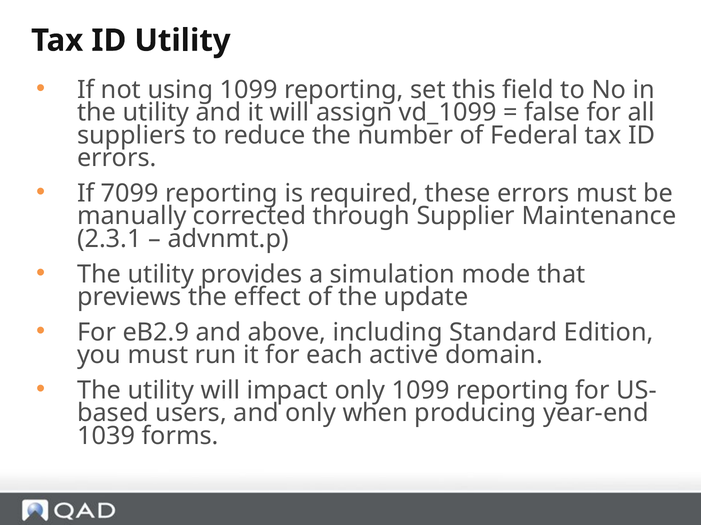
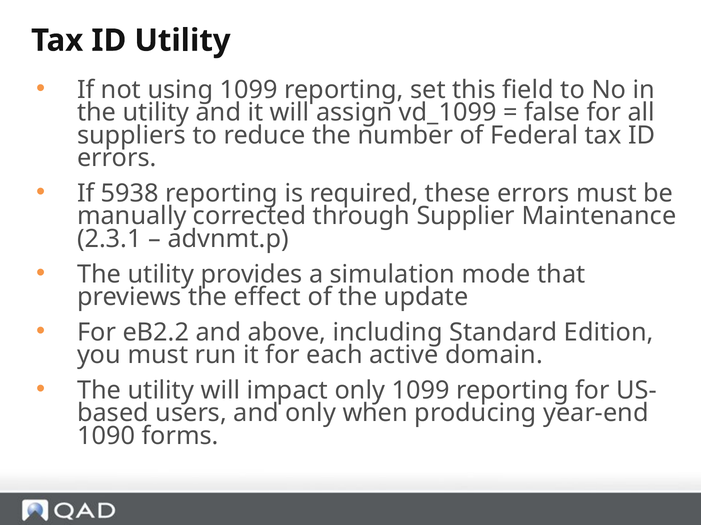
7099: 7099 -> 5938
eB2.9: eB2.9 -> eB2.2
1039: 1039 -> 1090
